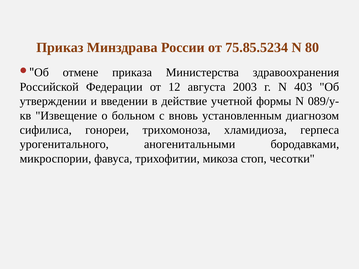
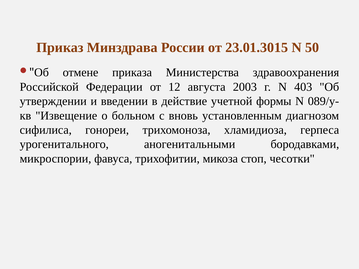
75.85.5234: 75.85.5234 -> 23.01.3015
80: 80 -> 50
